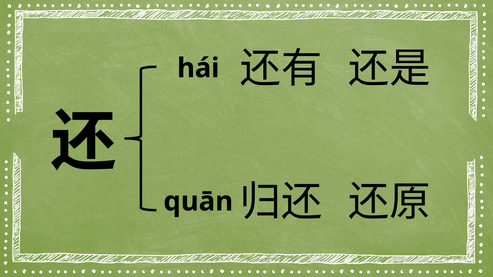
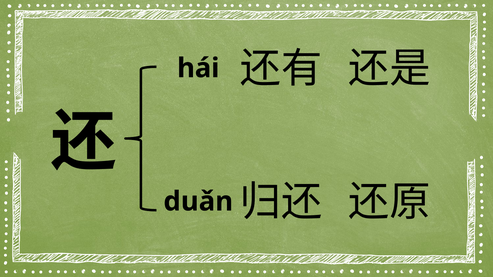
quān: quān -> duǎn
